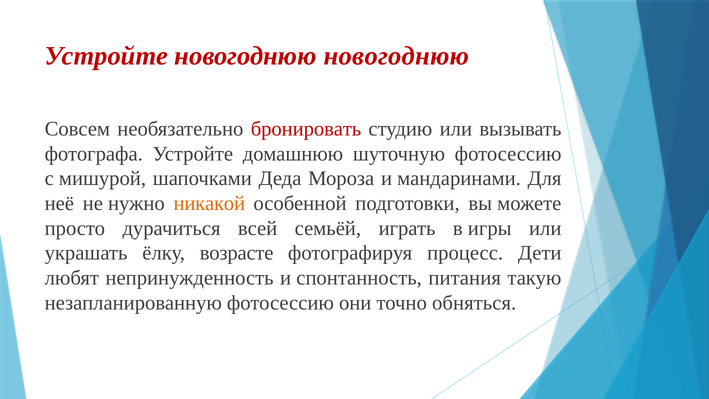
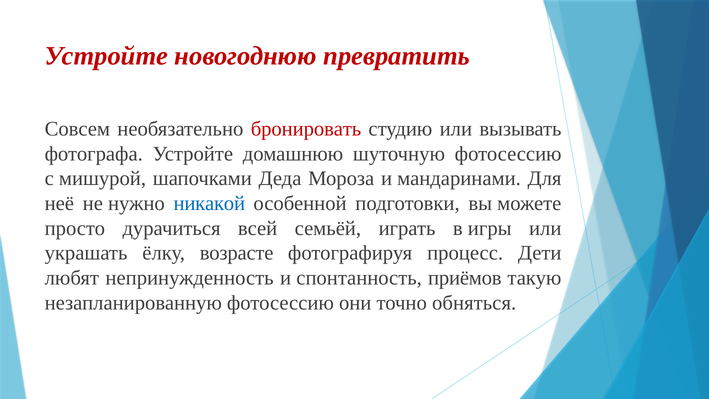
новогоднюю новогоднюю: новогоднюю -> превратить
никакой colour: orange -> blue
питания: питания -> приёмов
